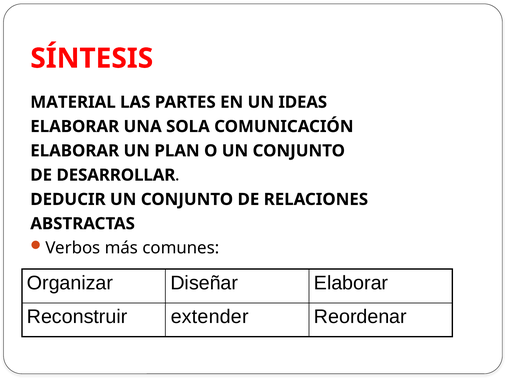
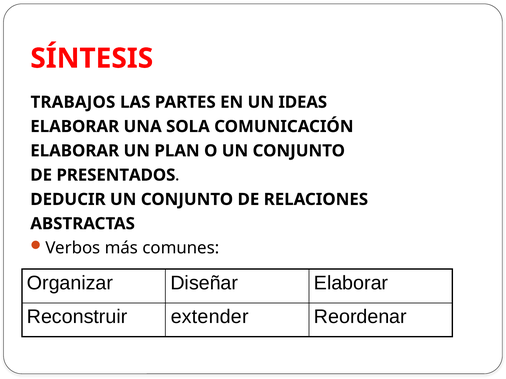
MATERIAL: MATERIAL -> TRABAJOS
DESARROLLAR: DESARROLLAR -> PRESENTADOS
